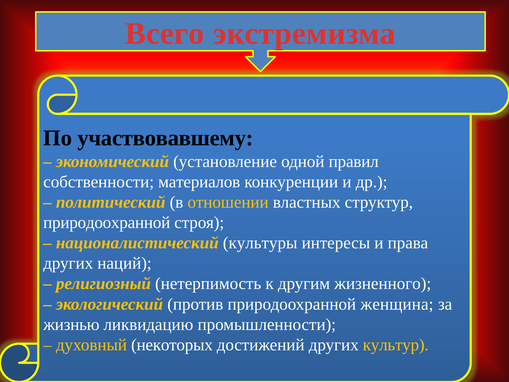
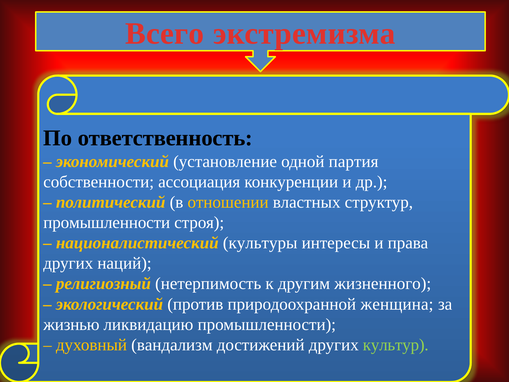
участвовавшему: участвовавшему -> ответственность
правил: правил -> партия
материалов: материалов -> ассоциация
природоохранной at (107, 222): природоохранной -> промышленности
некоторых: некоторых -> вандализм
культур colour: yellow -> light green
